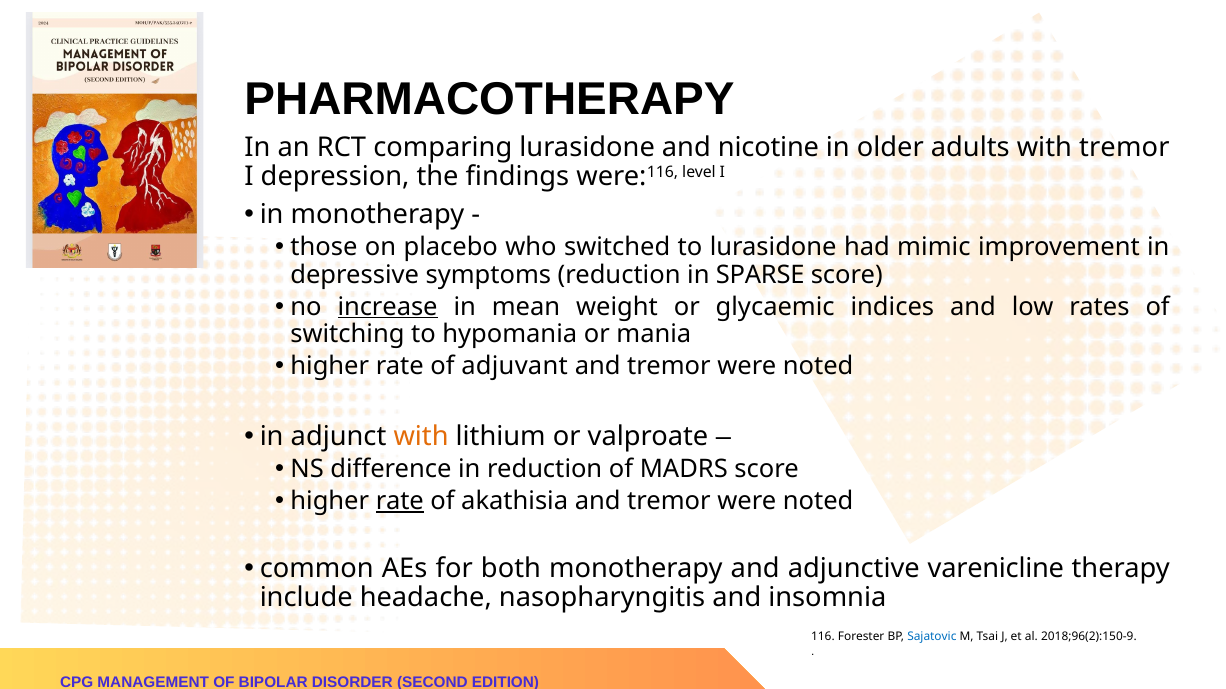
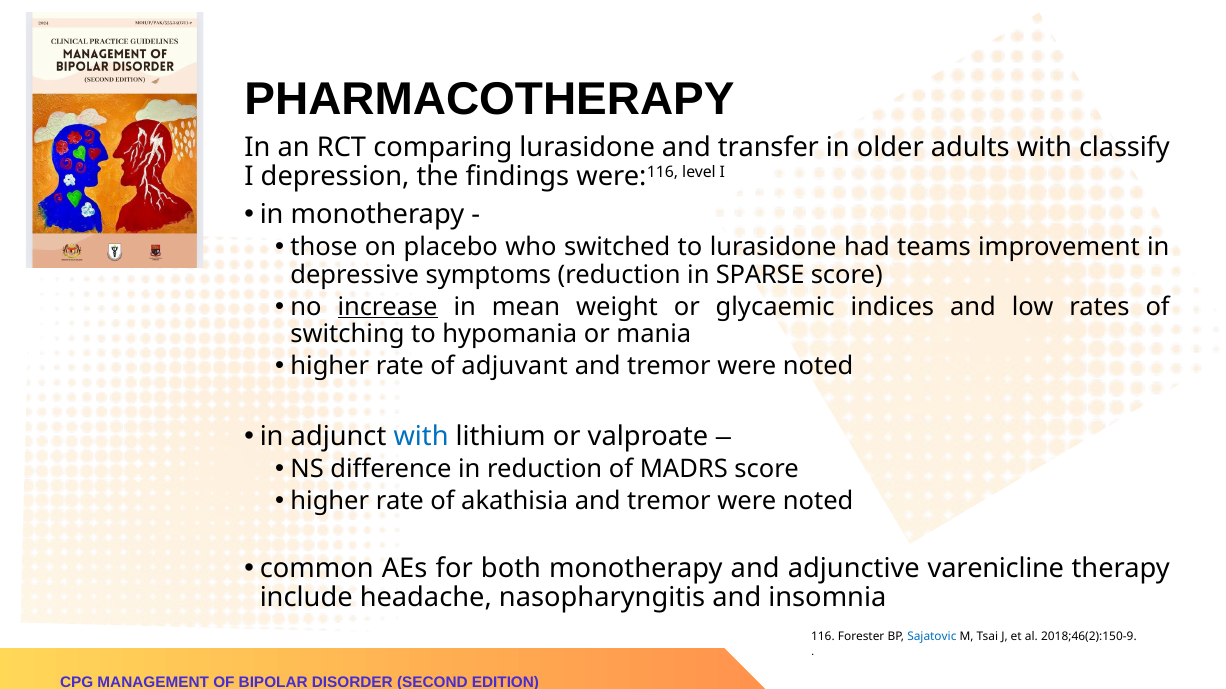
nicotine: nicotine -> transfer
with tremor: tremor -> classify
mimic: mimic -> teams
with at (421, 437) colour: orange -> blue
rate at (400, 502) underline: present -> none
2018;96(2):150-9: 2018;96(2):150-9 -> 2018;46(2):150-9
